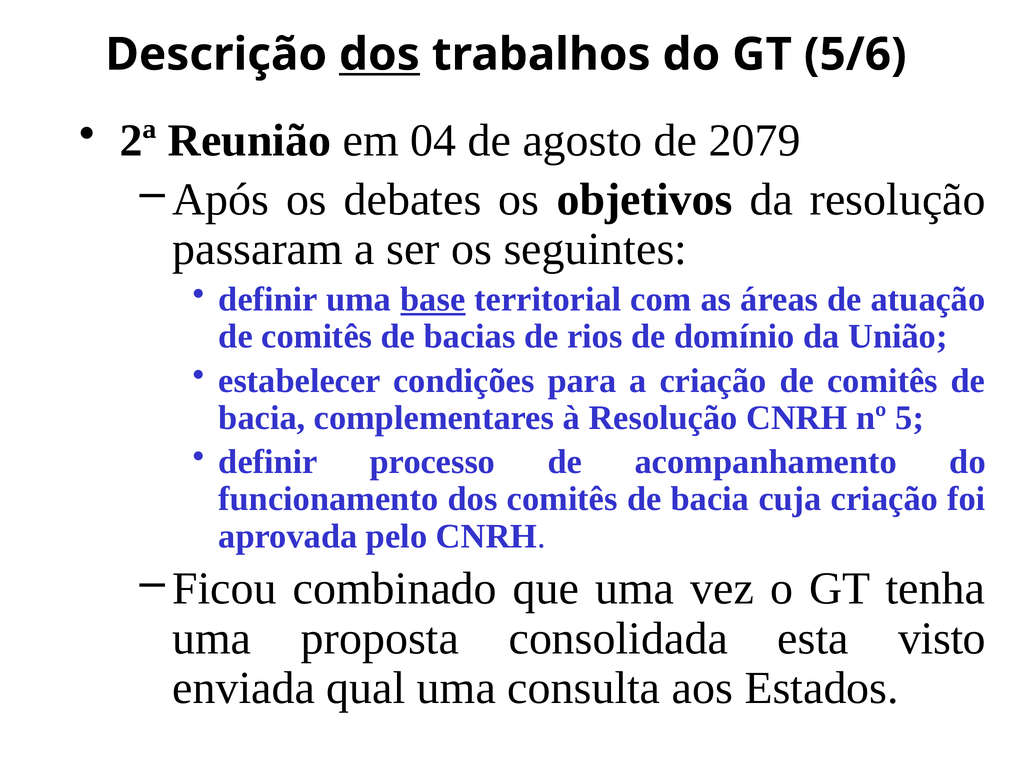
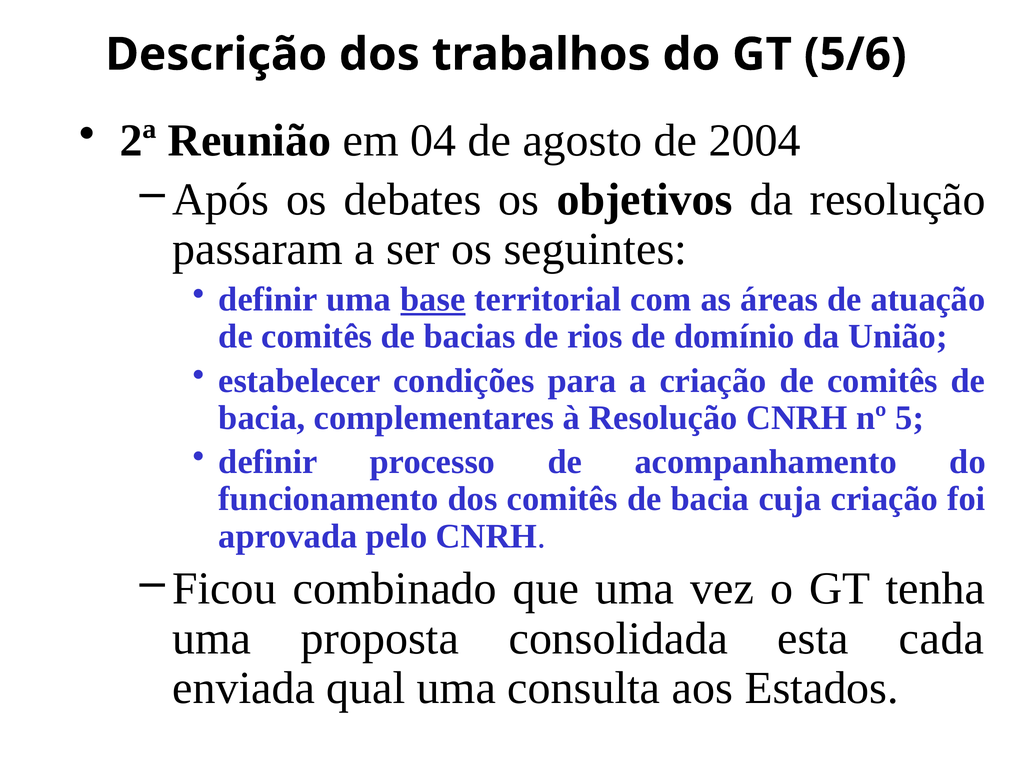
dos at (379, 55) underline: present -> none
2079: 2079 -> 2004
visto: visto -> cada
